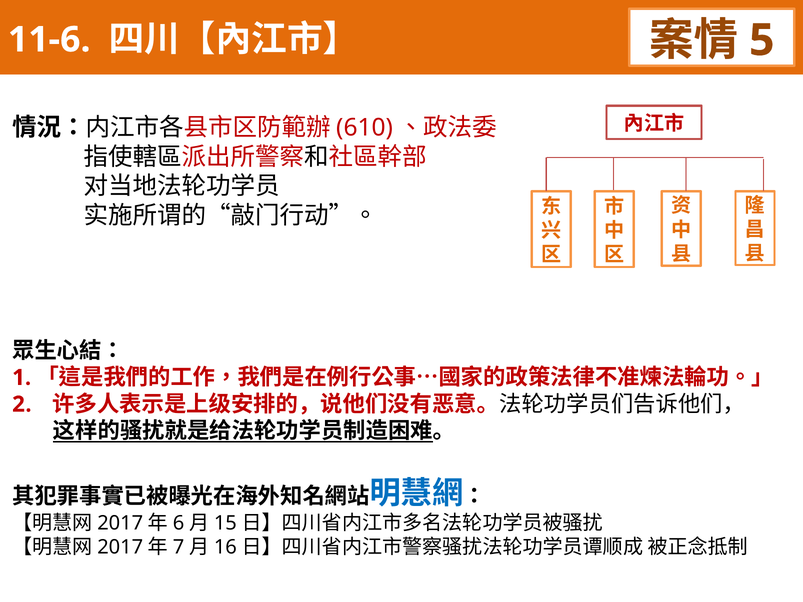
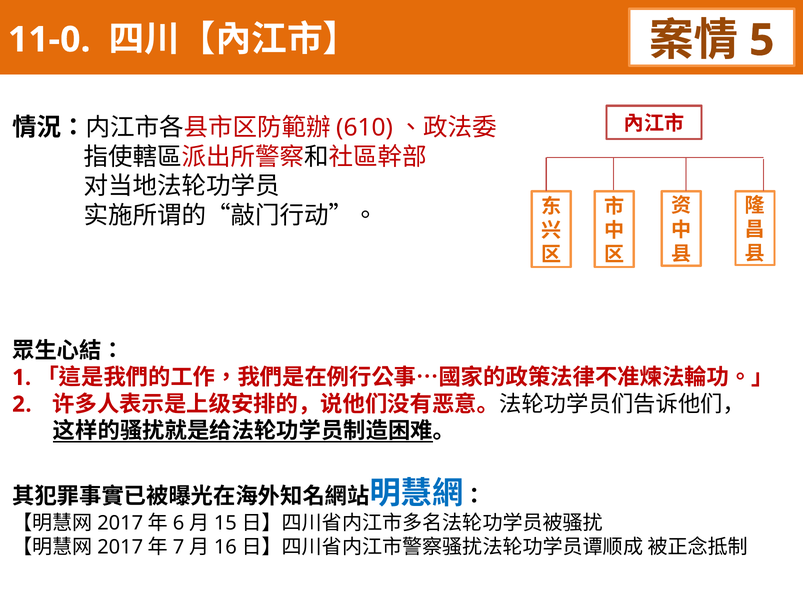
11-6: 11-6 -> 11-0
